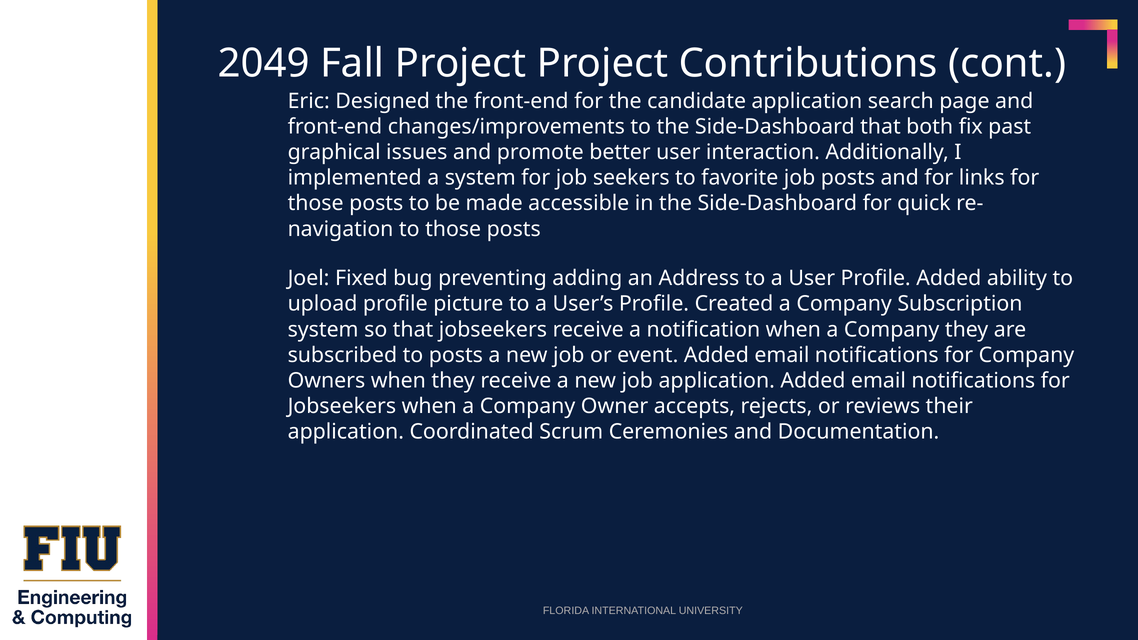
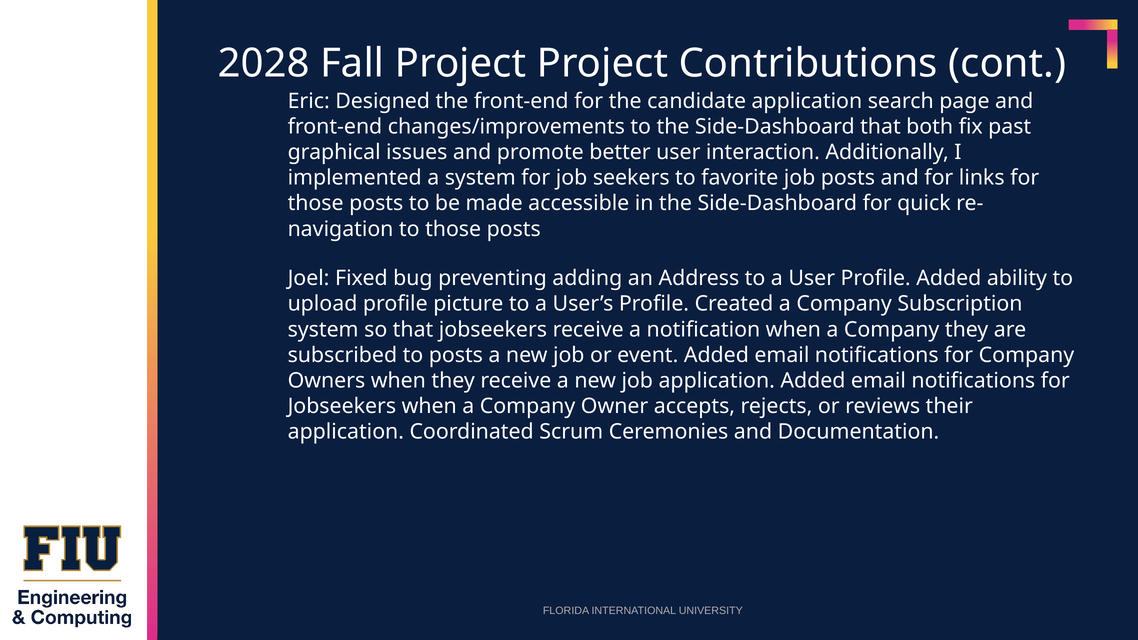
2049: 2049 -> 2028
